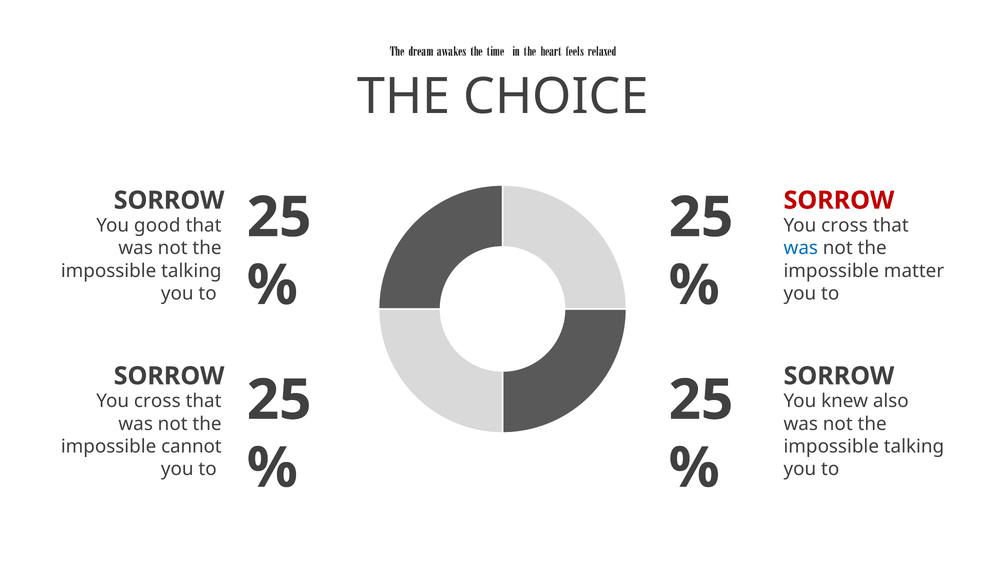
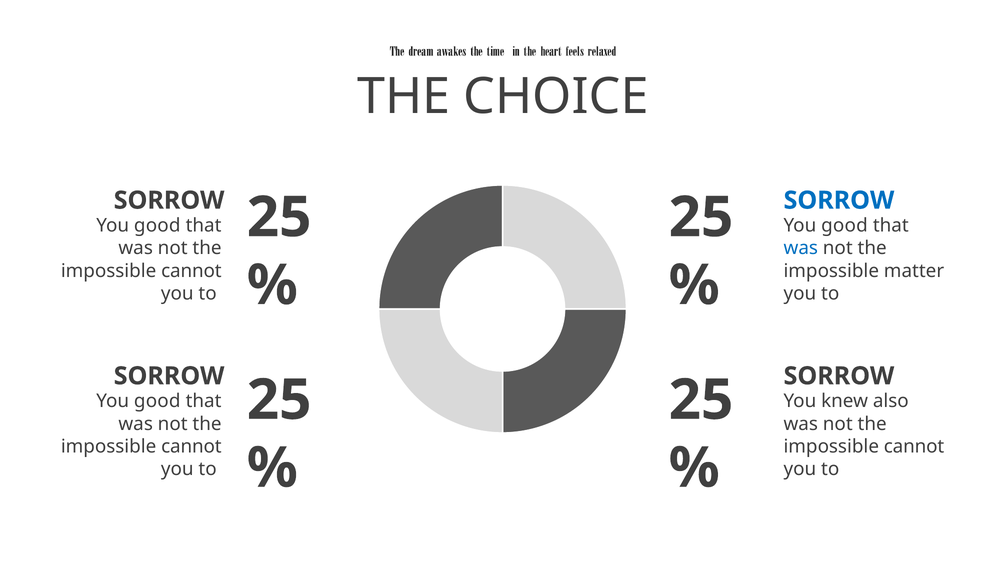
SORROW at (839, 200) colour: red -> blue
cross at (845, 226): cross -> good
talking at (191, 271): talking -> cannot
cross at (157, 401): cross -> good
talking at (914, 446): talking -> cannot
